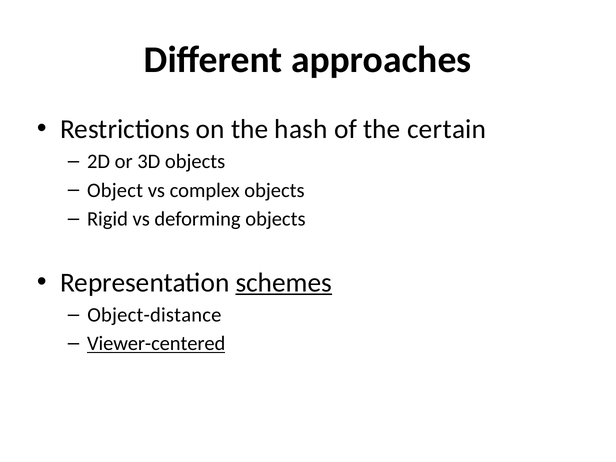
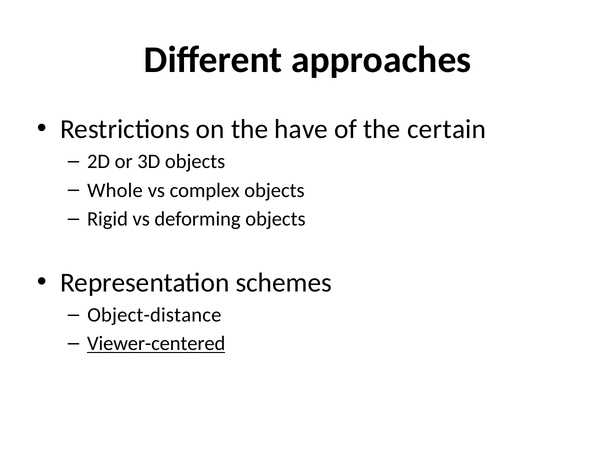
hash: hash -> have
Object: Object -> Whole
schemes underline: present -> none
